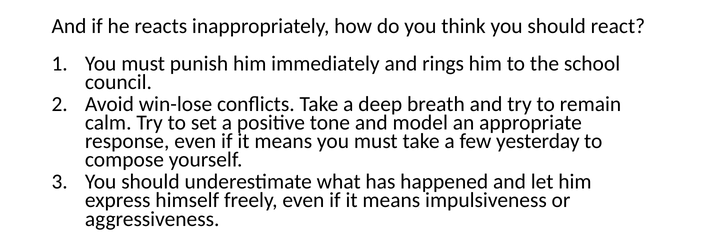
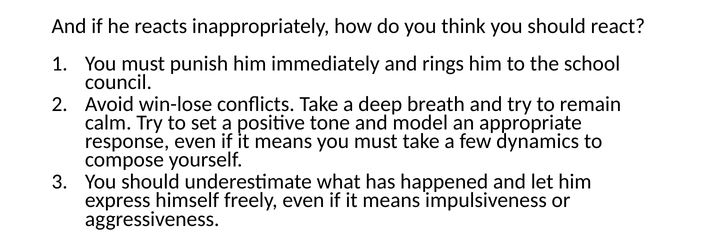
yesterday: yesterday -> dynamics
